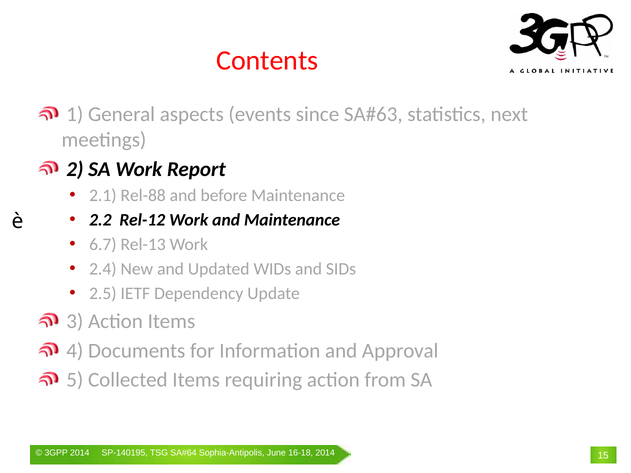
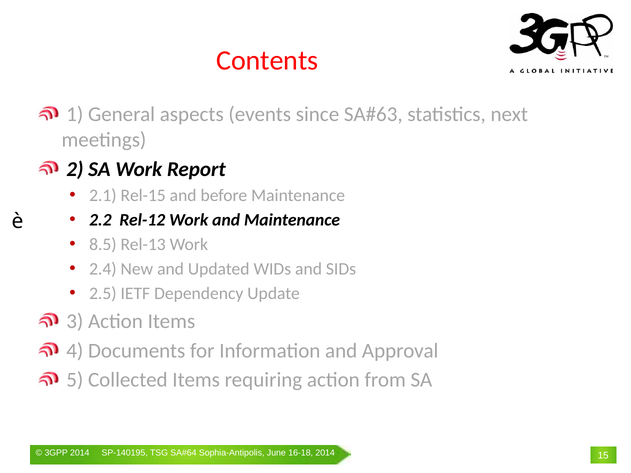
Rel-88: Rel-88 -> Rel-15
6.7: 6.7 -> 8.5
